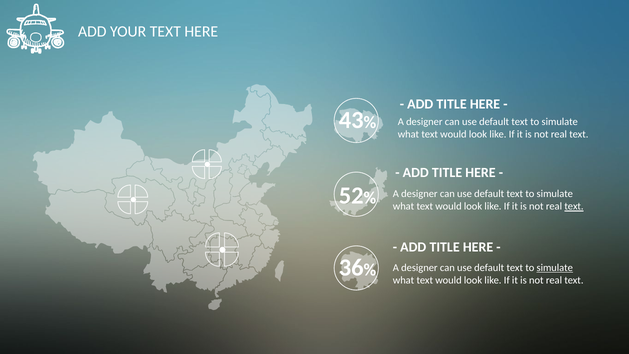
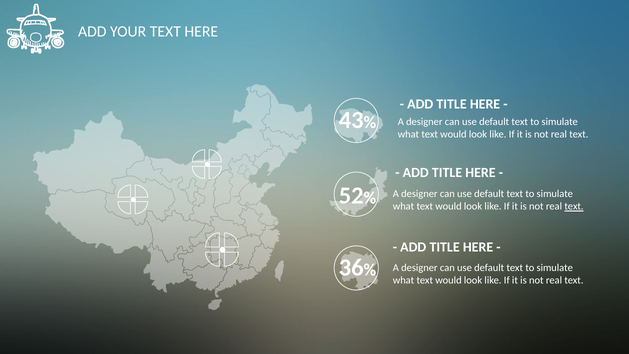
simulate at (555, 267) underline: present -> none
